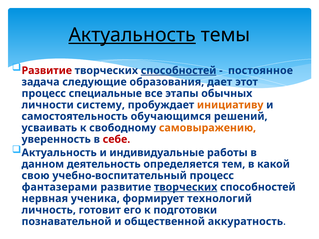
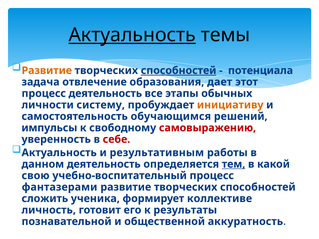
Развитие at (47, 71) colour: red -> orange
постоянное: постоянное -> потенциала
следующие: следующие -> отвлечение
процесс специальные: специальные -> деятельность
усваивать: усваивать -> импульсы
самовыражению colour: orange -> red
индивидуальные: индивидуальные -> результативным
тем underline: none -> present
творческих at (186, 187) underline: present -> none
нервная: нервная -> сложить
технологий: технологий -> коллективе
подготовки: подготовки -> результаты
